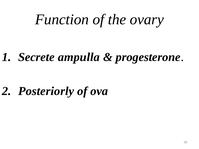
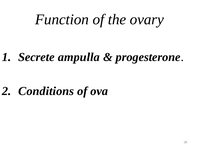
Posteriorly: Posteriorly -> Conditions
